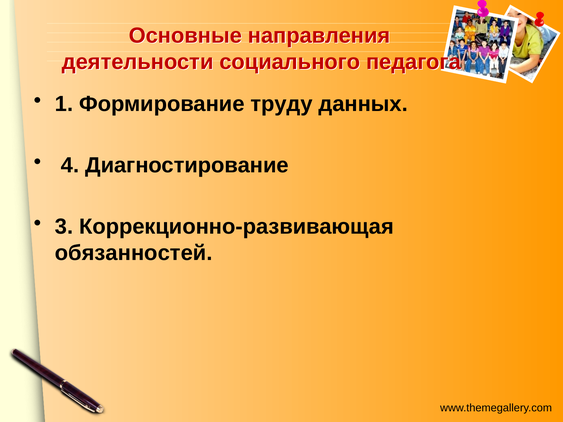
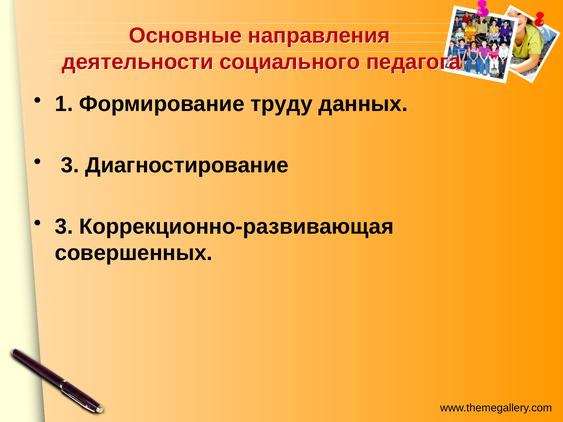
4 at (70, 165): 4 -> 3
обязанностей: обязанностей -> совершенных
